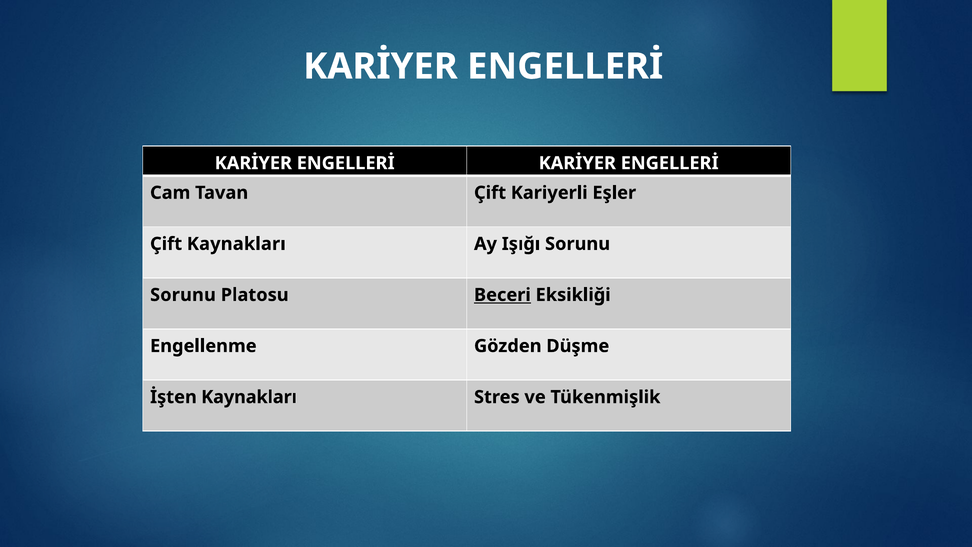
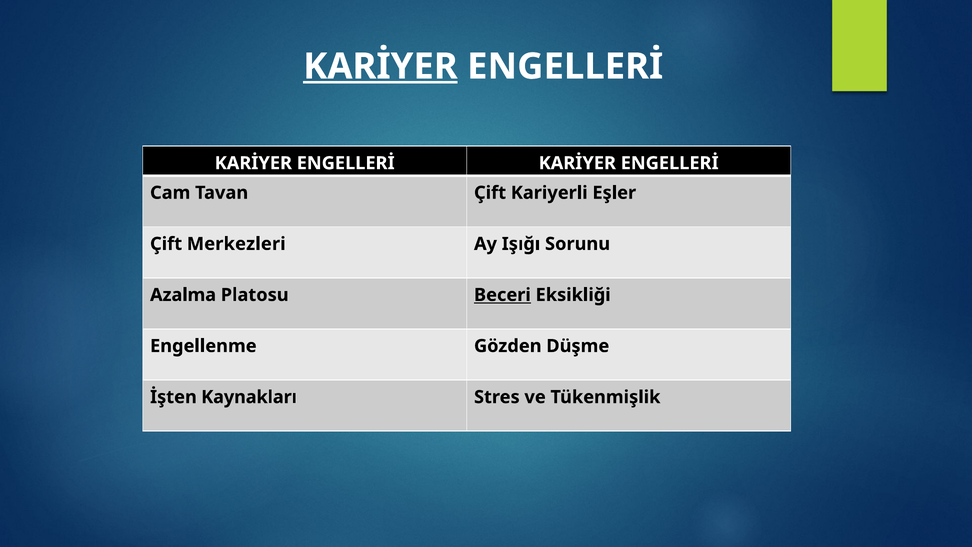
KARİYER at (380, 66) underline: none -> present
Çift Kaynakları: Kaynakları -> Merkezleri
Sorunu at (183, 295): Sorunu -> Azalma
